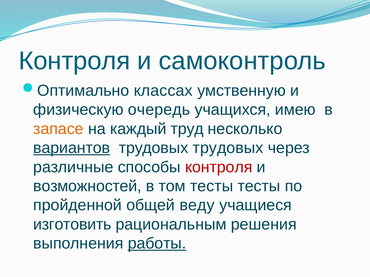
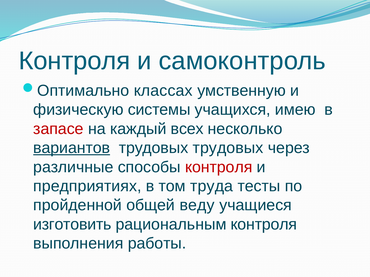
очередь: очередь -> системы
запасе colour: orange -> red
труд: труд -> всех
возможностей: возможностей -> предприятиях
том тесты: тесты -> труда
рациональным решения: решения -> контроля
работы underline: present -> none
